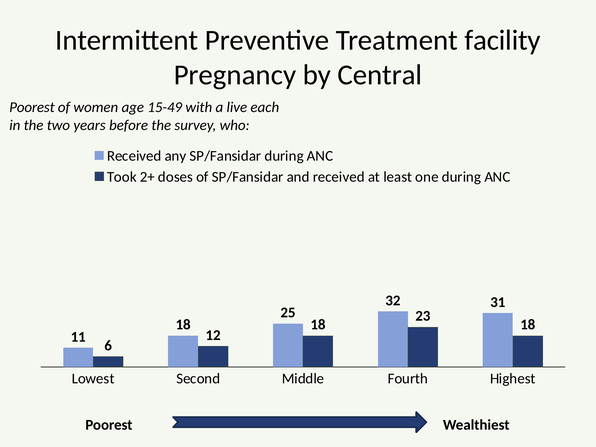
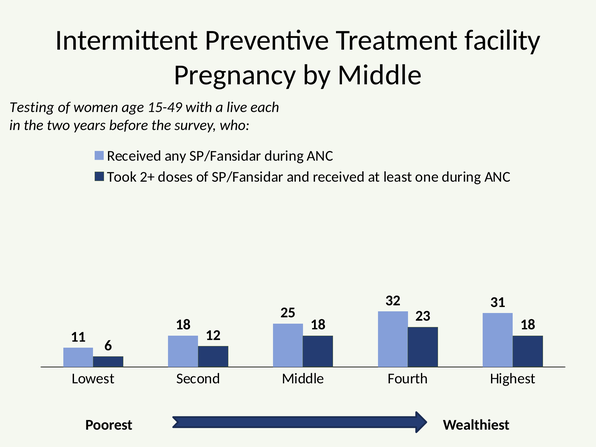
by Central: Central -> Middle
Poorest at (32, 107): Poorest -> Testing
